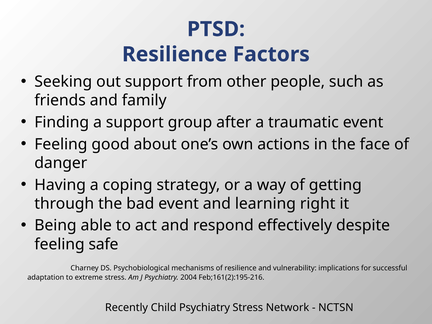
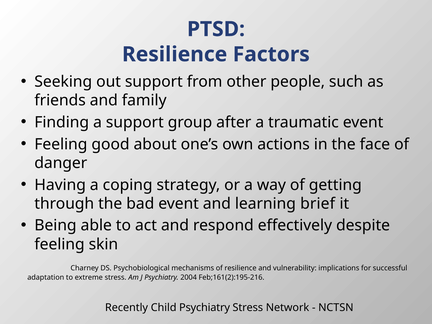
right: right -> brief
safe: safe -> skin
